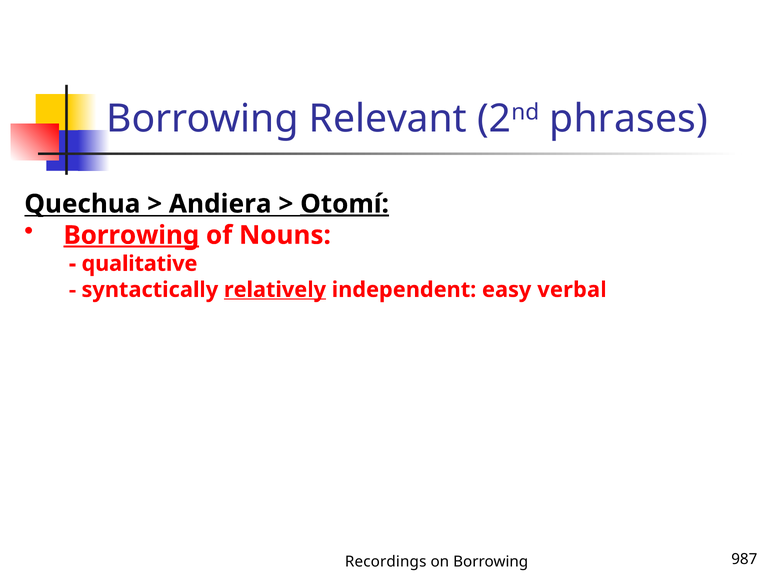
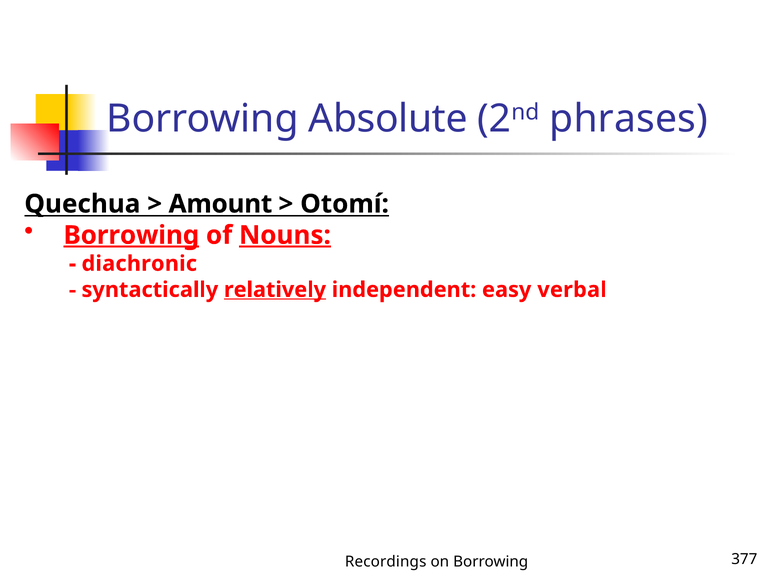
Relevant: Relevant -> Absolute
Andiera: Andiera -> Amount
Otomí underline: present -> none
Nouns underline: none -> present
qualitative: qualitative -> diachronic
987: 987 -> 377
